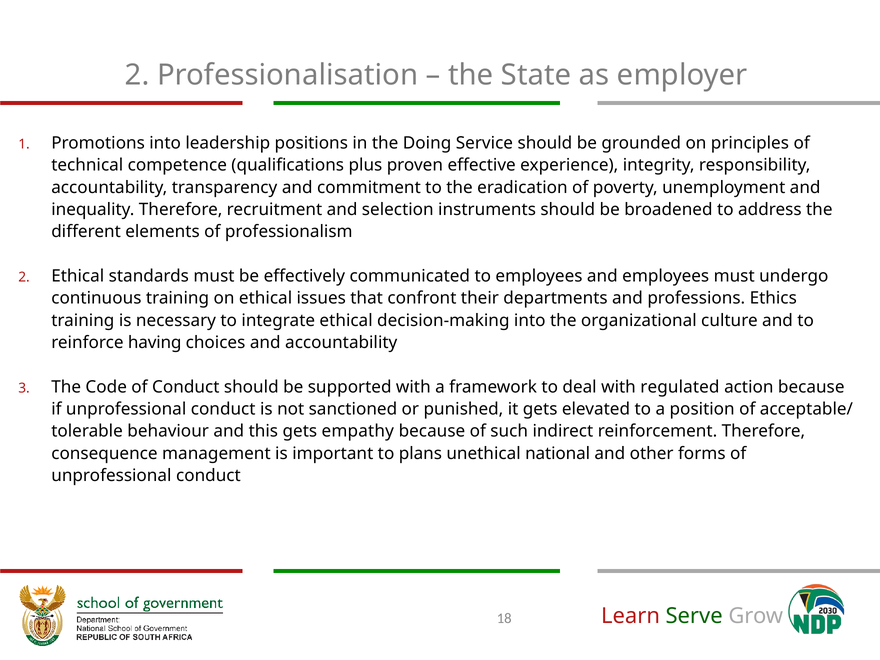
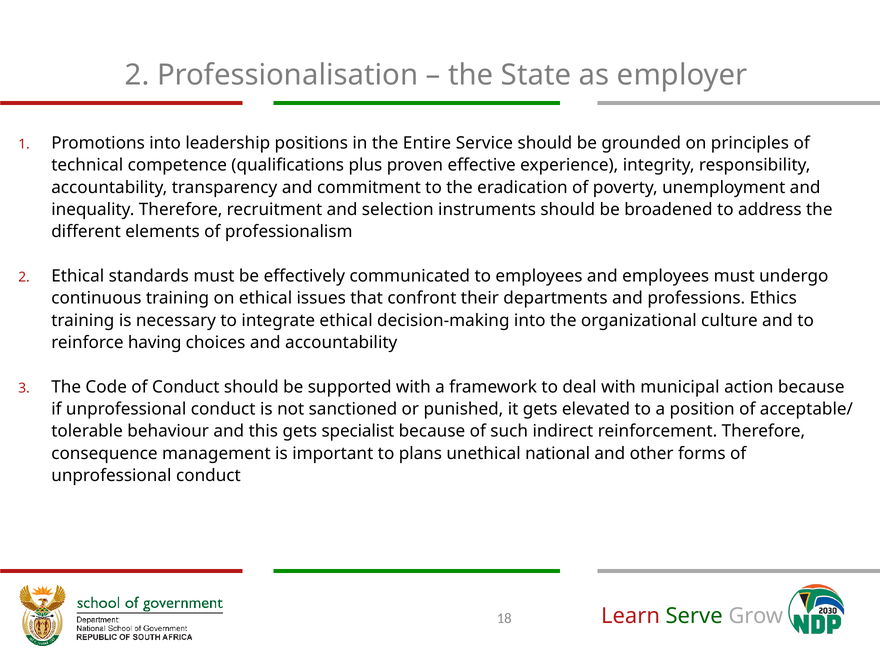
Doing: Doing -> Entire
regulated: regulated -> municipal
empathy: empathy -> specialist
